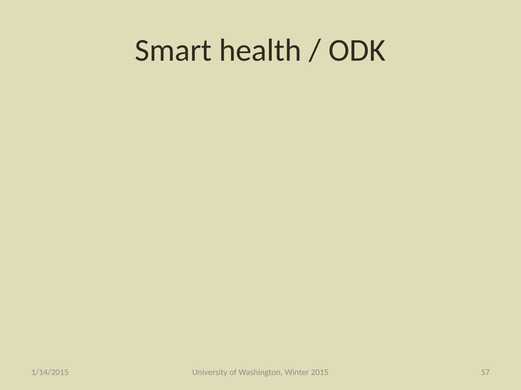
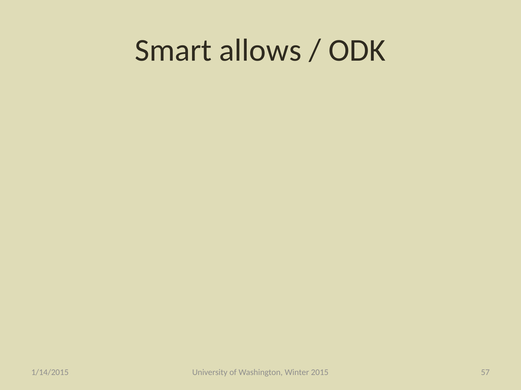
health: health -> allows
